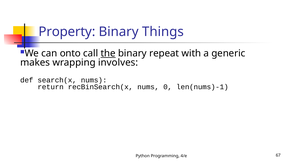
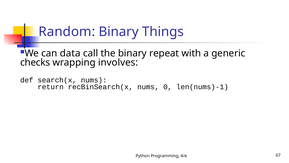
Property: Property -> Random
onto: onto -> data
the underline: present -> none
makes: makes -> checks
